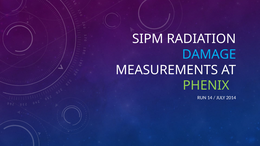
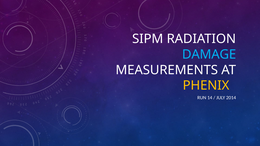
PHENIX colour: light green -> yellow
